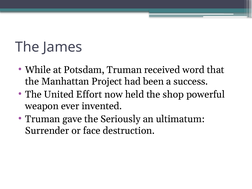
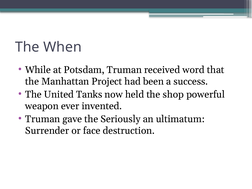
James: James -> When
Effort: Effort -> Tanks
